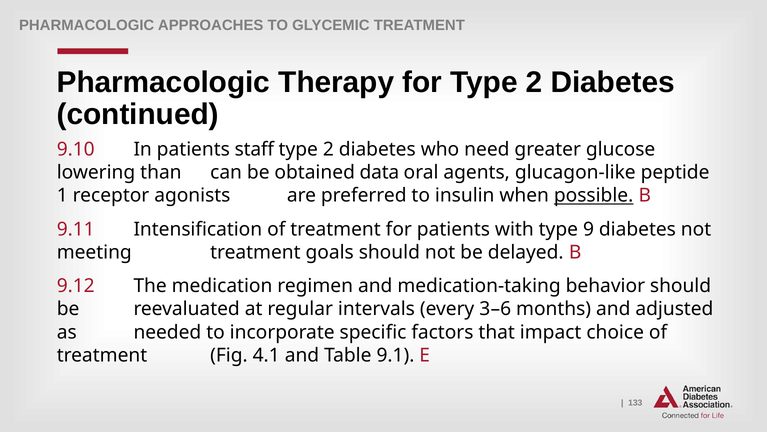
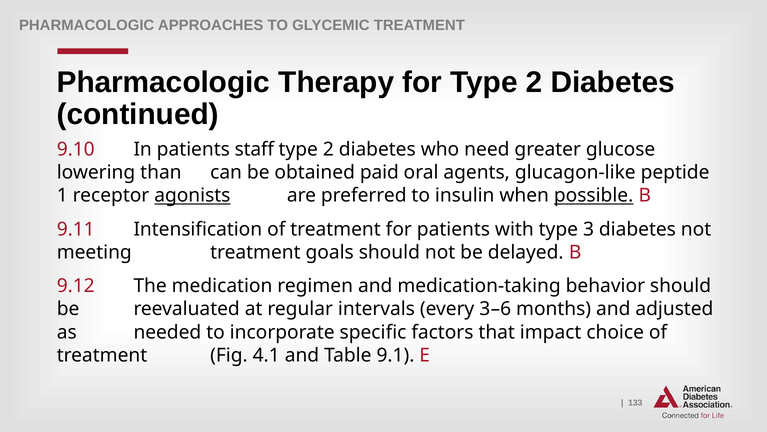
data: data -> paid
agonists underline: none -> present
9: 9 -> 3
